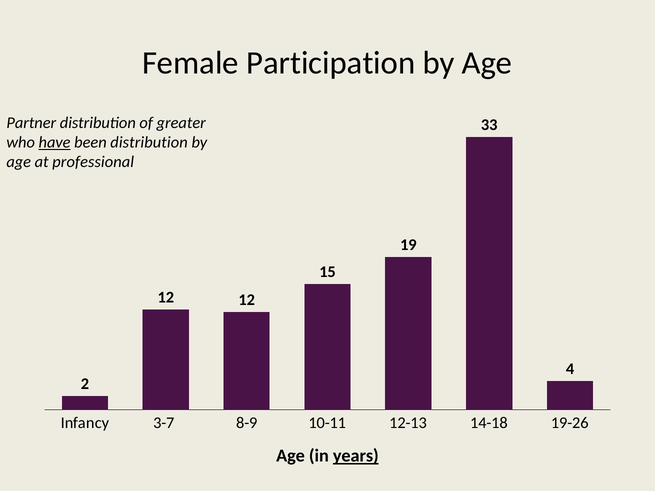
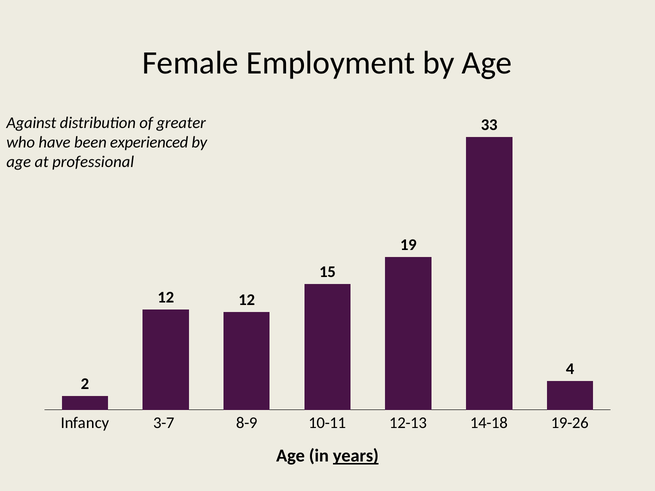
Participation: Participation -> Employment
Partner: Partner -> Against
have underline: present -> none
been distribution: distribution -> experienced
